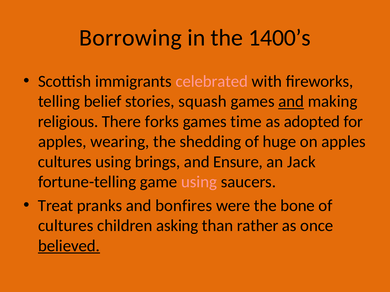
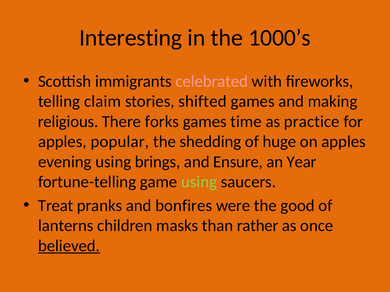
Borrowing: Borrowing -> Interesting
1400’s: 1400’s -> 1000’s
belief: belief -> claim
squash: squash -> shifted
and at (291, 102) underline: present -> none
adopted: adopted -> practice
wearing: wearing -> popular
cultures at (65, 162): cultures -> evening
Jack: Jack -> Year
using at (199, 182) colour: pink -> light green
bone: bone -> good
cultures at (66, 226): cultures -> lanterns
asking: asking -> masks
